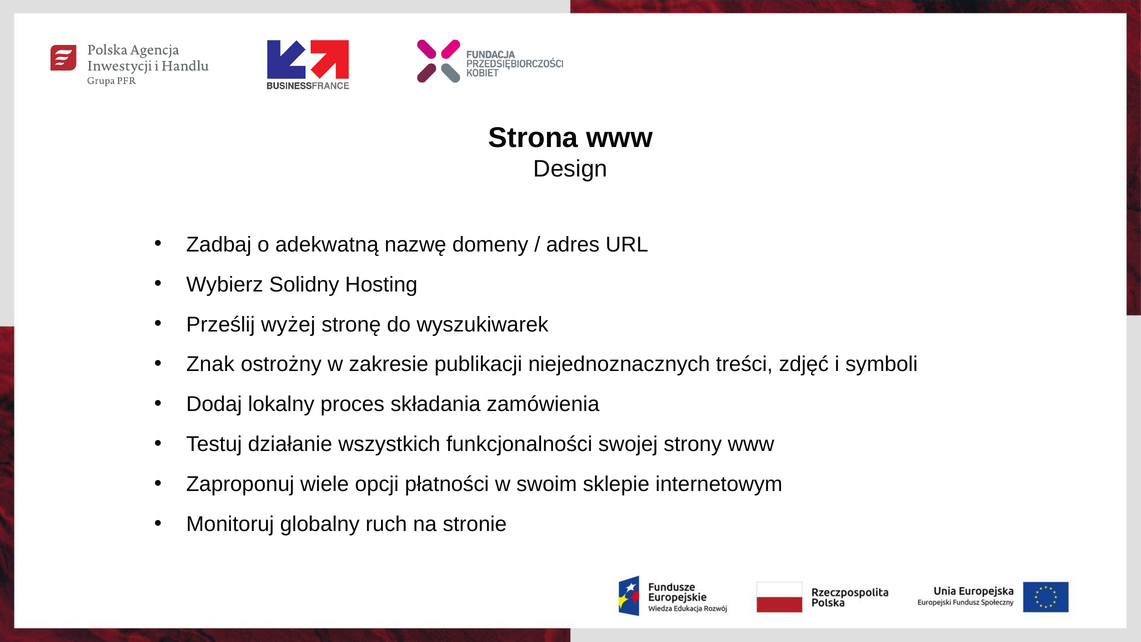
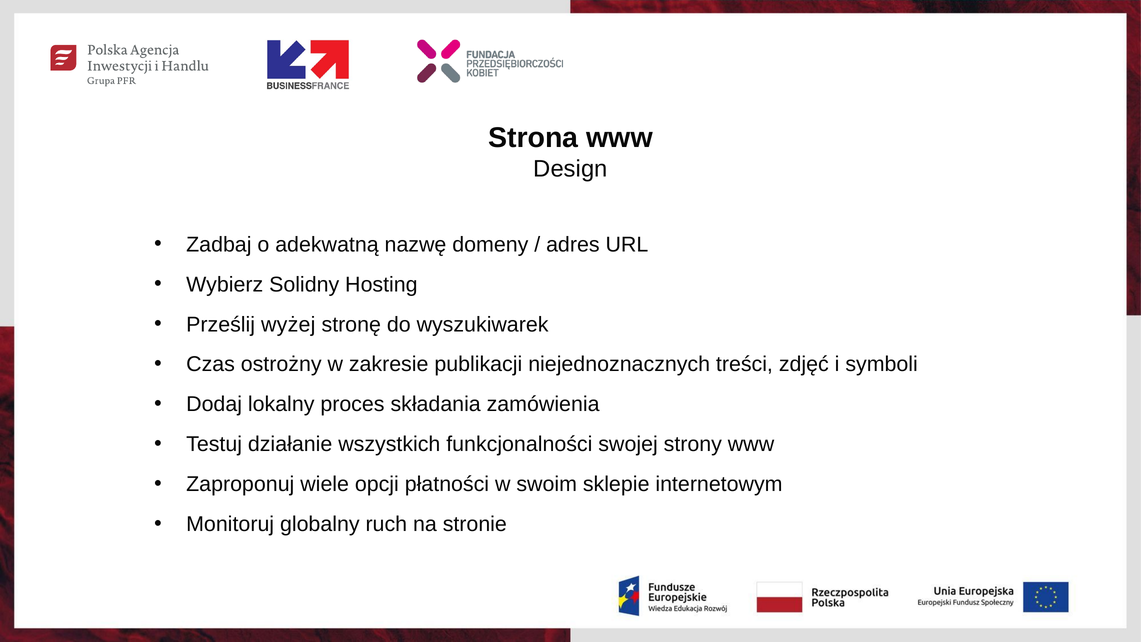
Znak: Znak -> Czas
